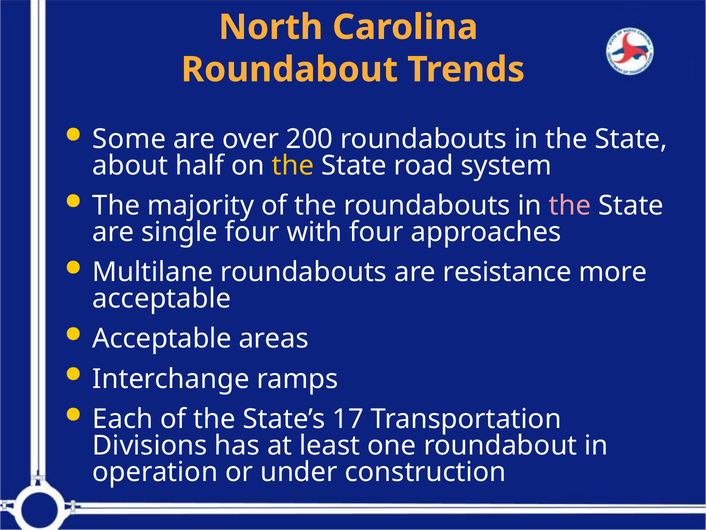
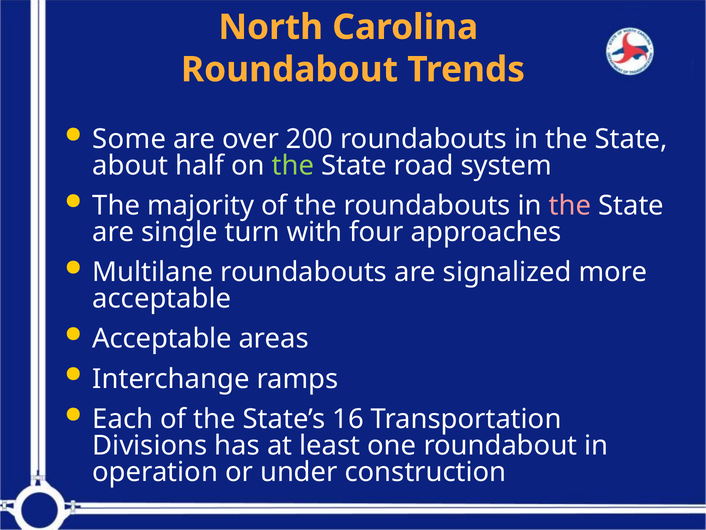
the at (293, 165) colour: yellow -> light green
single four: four -> turn
resistance: resistance -> signalized
17: 17 -> 16
